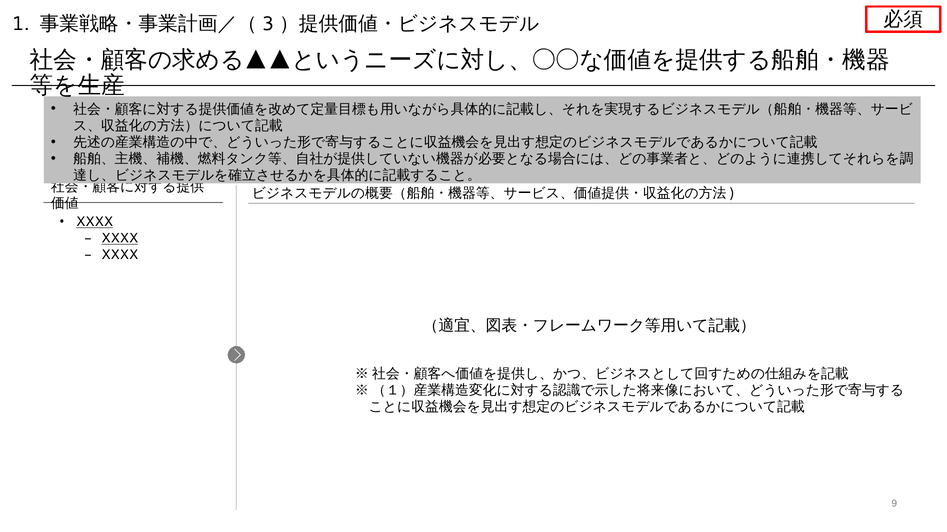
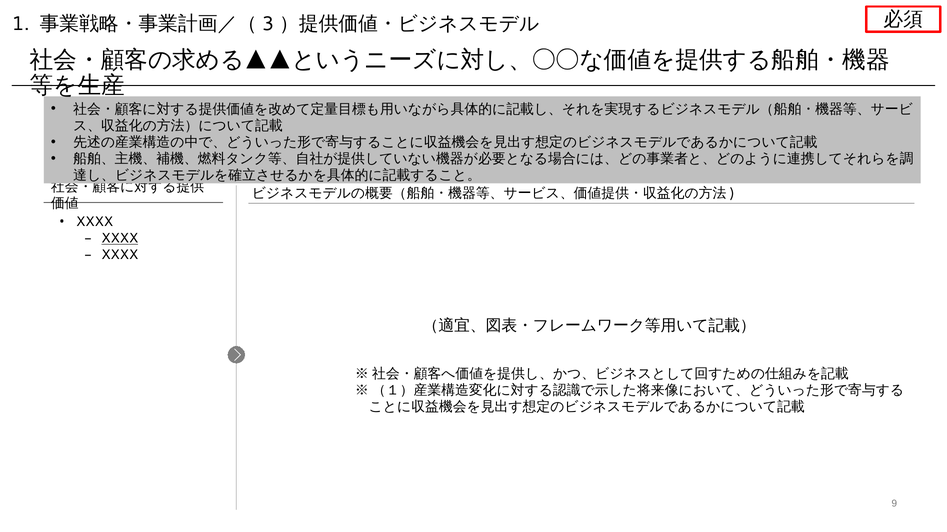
XXXX at (95, 222) underline: present -> none
